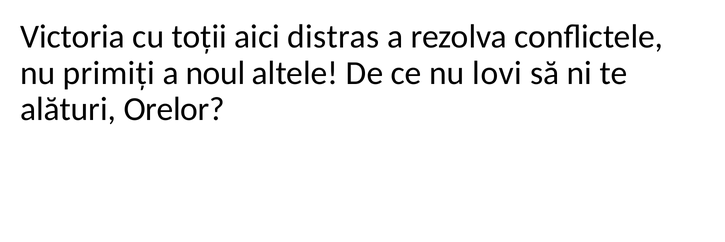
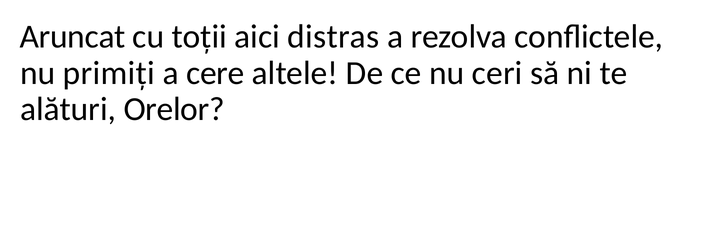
Victoria: Victoria -> Aruncat
noul: noul -> cere
lovi: lovi -> ceri
